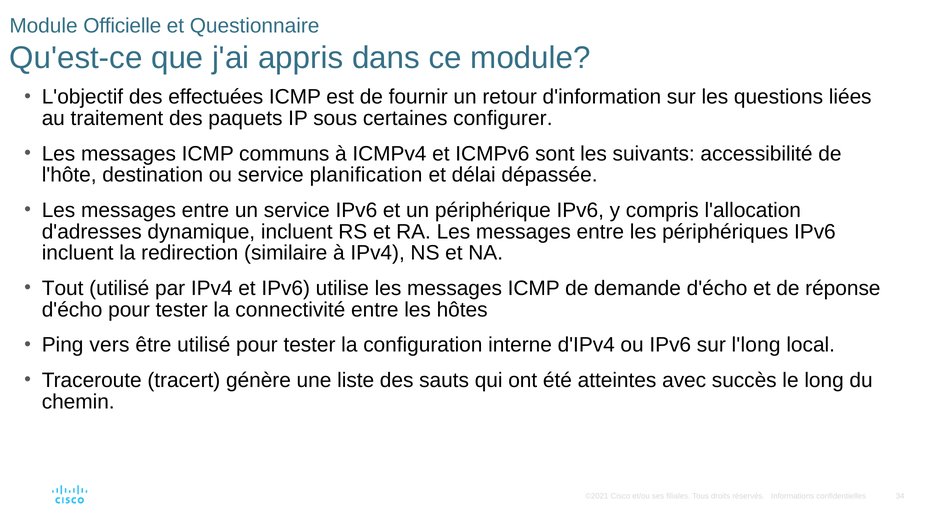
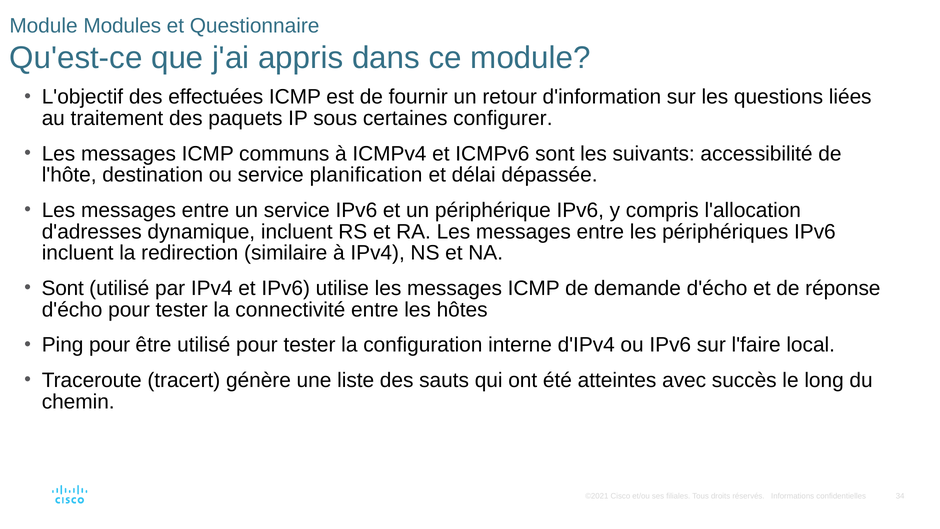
Officielle: Officielle -> Modules
Tout at (63, 288): Tout -> Sont
Ping vers: vers -> pour
l'long: l'long -> l'faire
